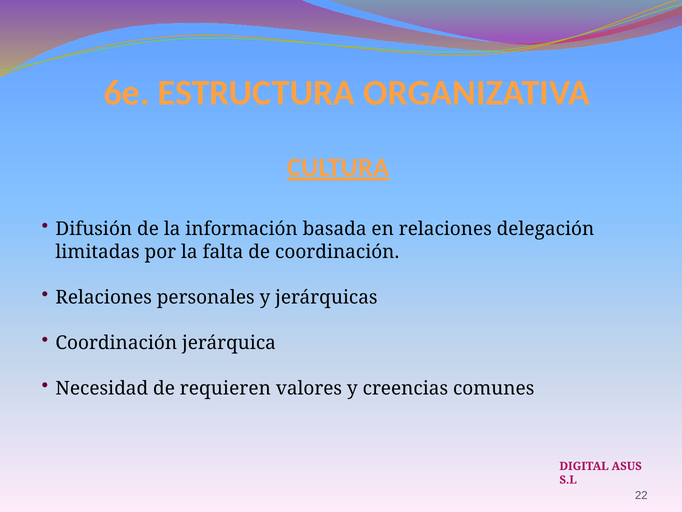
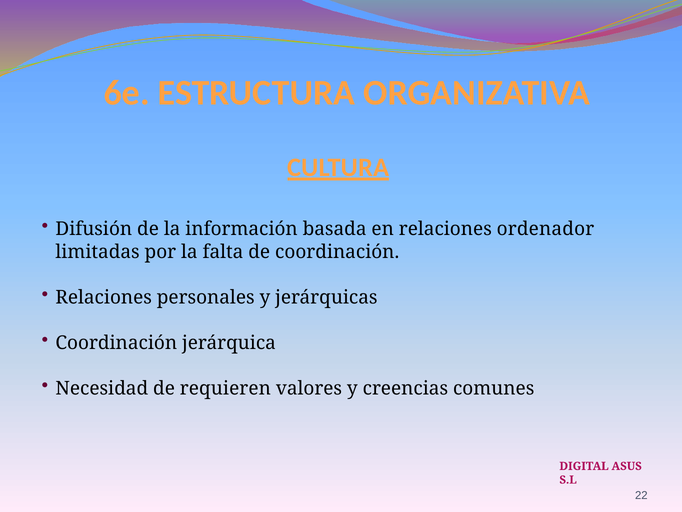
delegación: delegación -> ordenador
